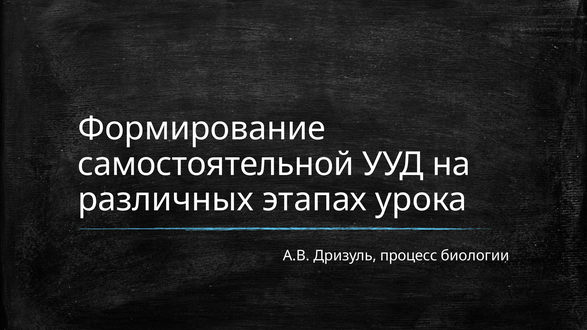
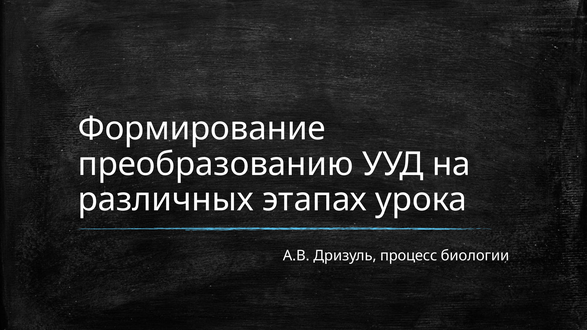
самостоятельной: самостоятельной -> преобразованию
